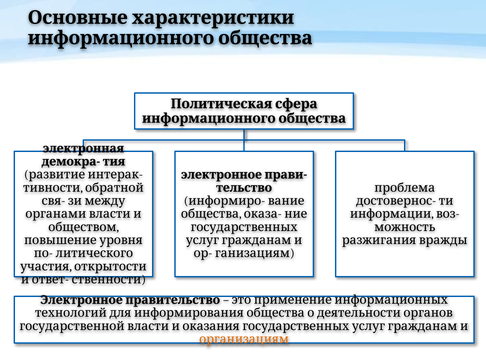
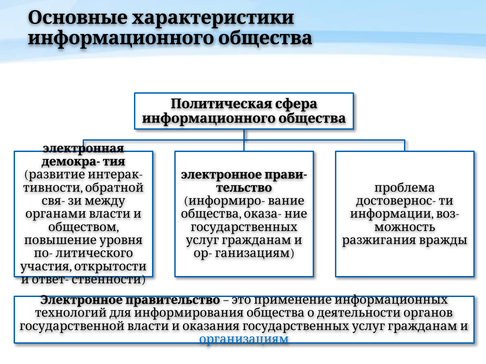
организациям colour: orange -> blue
